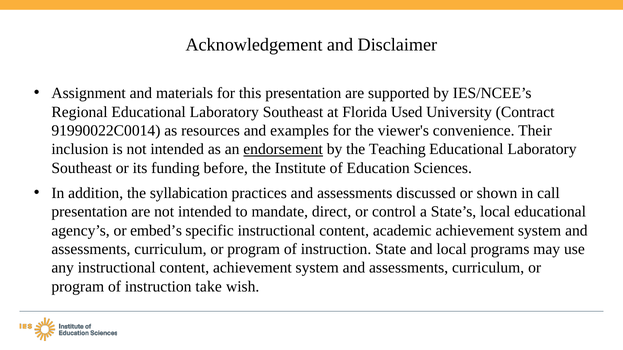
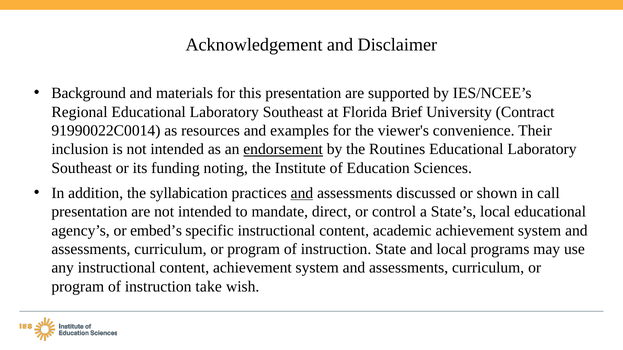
Assignment: Assignment -> Background
Used: Used -> Brief
Teaching: Teaching -> Routines
before: before -> noting
and at (302, 193) underline: none -> present
